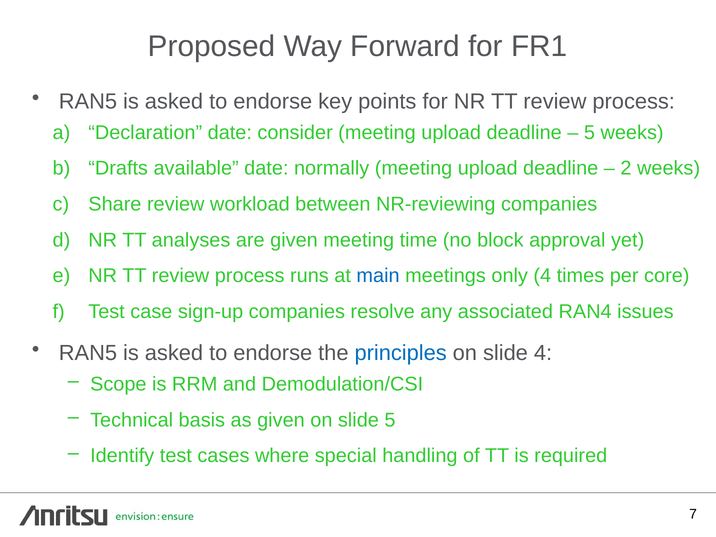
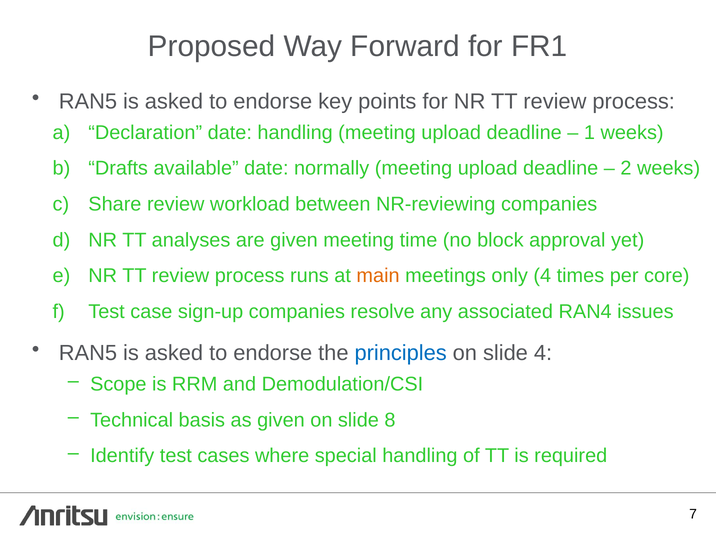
date consider: consider -> handling
5 at (589, 133): 5 -> 1
main colour: blue -> orange
slide 5: 5 -> 8
